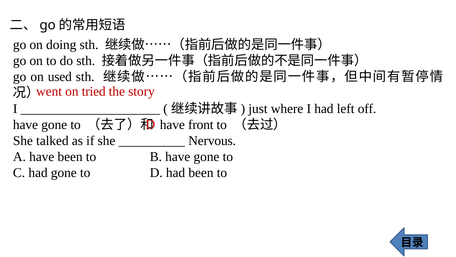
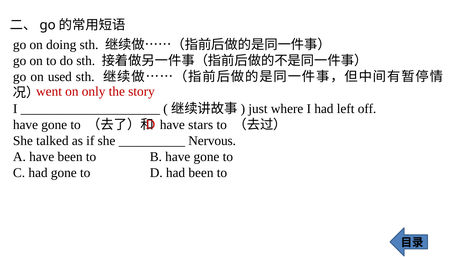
tried: tried -> only
front: front -> stars
